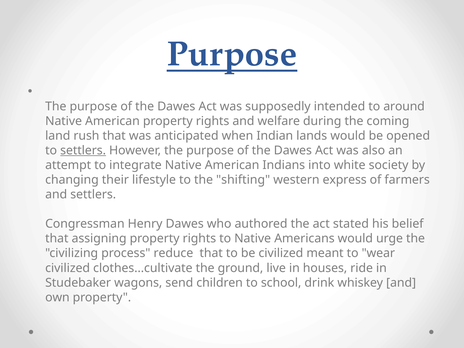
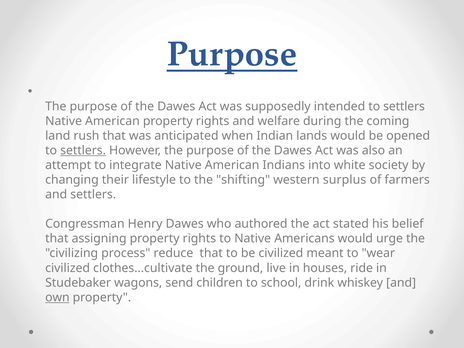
intended to around: around -> settlers
express: express -> surplus
own underline: none -> present
